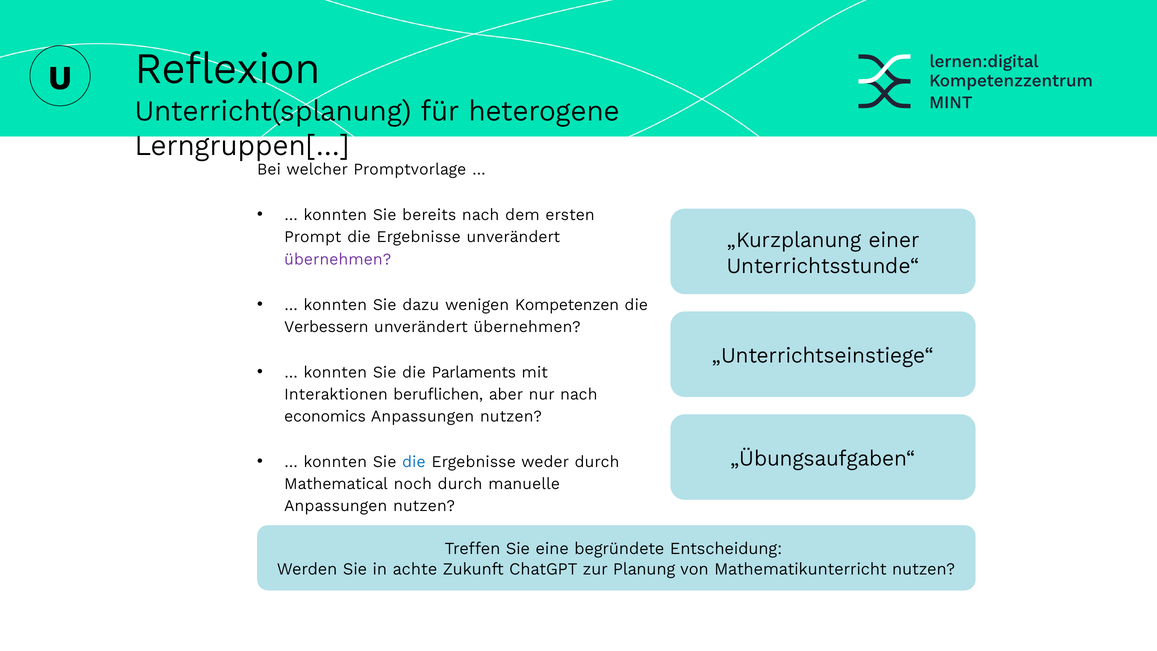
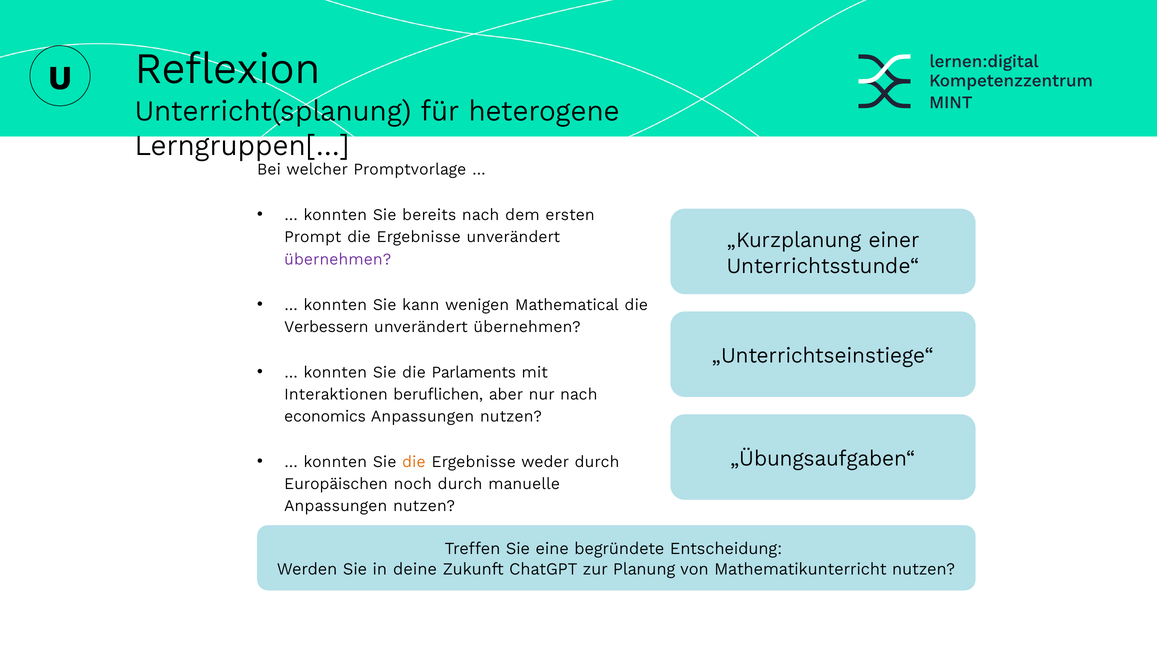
dazu: dazu -> kann
Kompetenzen: Kompetenzen -> Mathematical
die at (414, 462) colour: blue -> orange
Mathematical: Mathematical -> Europäischen
achte: achte -> deine
